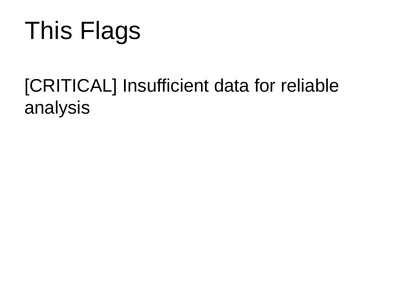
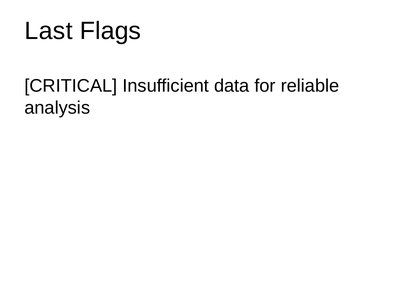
This: This -> Last
